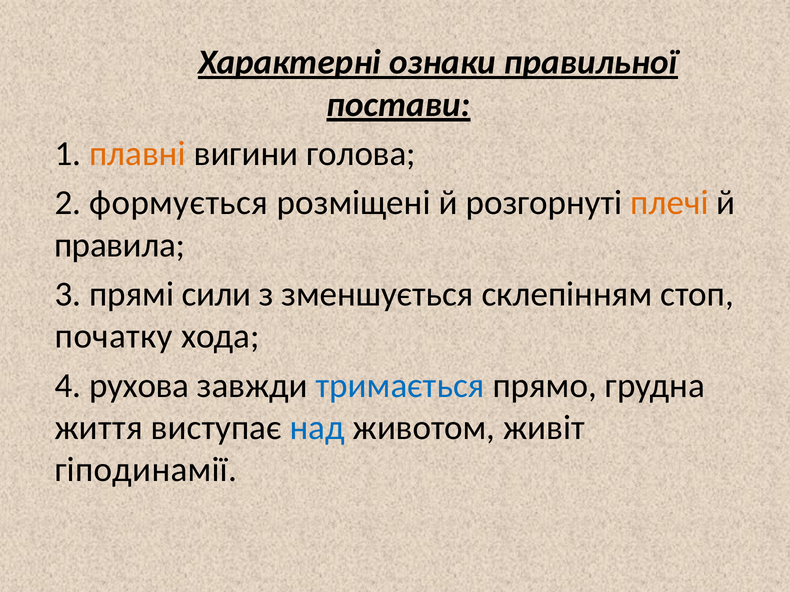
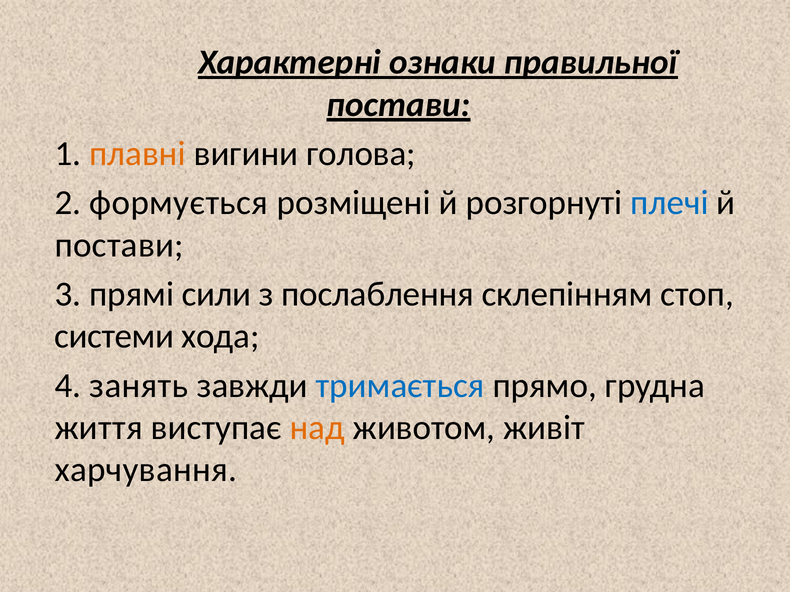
плечі colour: orange -> blue
правила at (120, 245): правила -> постави
зменшується: зменшується -> послаблення
початку: початку -> системи
рухова: рухова -> занять
над colour: blue -> orange
гіподинамії: гіподинамії -> харчування
